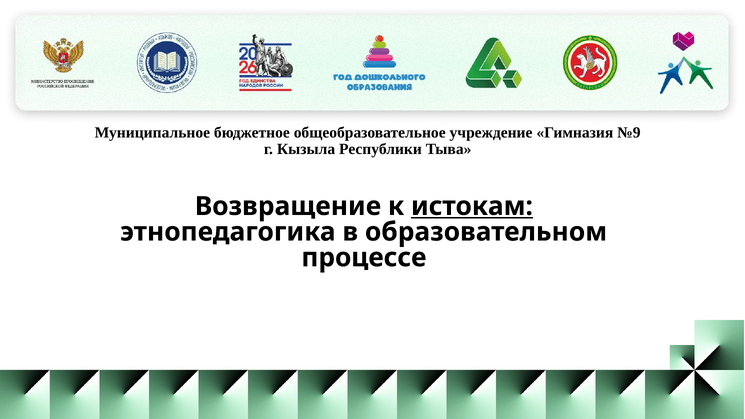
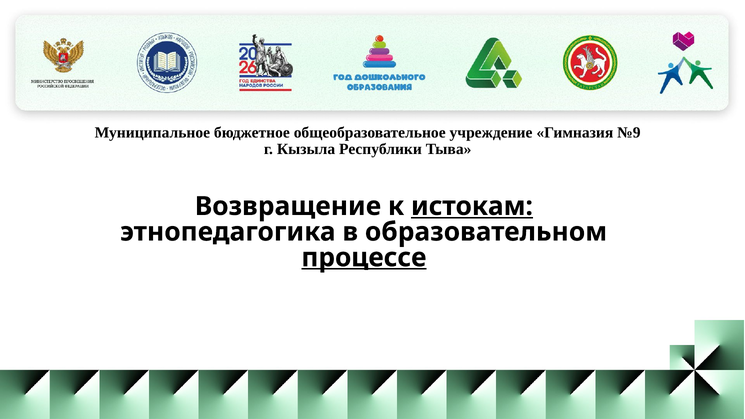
процессе underline: none -> present
